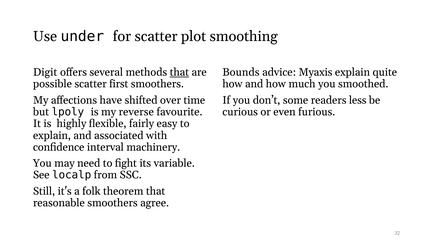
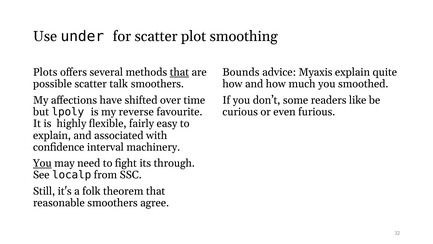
Digit: Digit -> Plots
first: first -> talk
less: less -> like
You at (42, 163) underline: none -> present
variable: variable -> through
